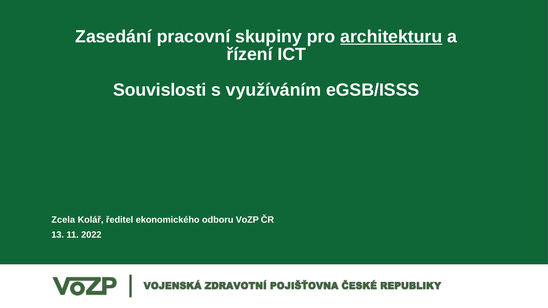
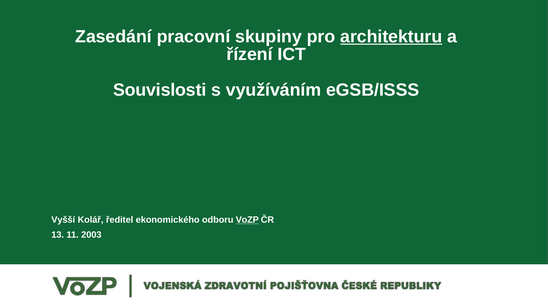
Zcela: Zcela -> Vyšší
VoZP underline: none -> present
2022: 2022 -> 2003
